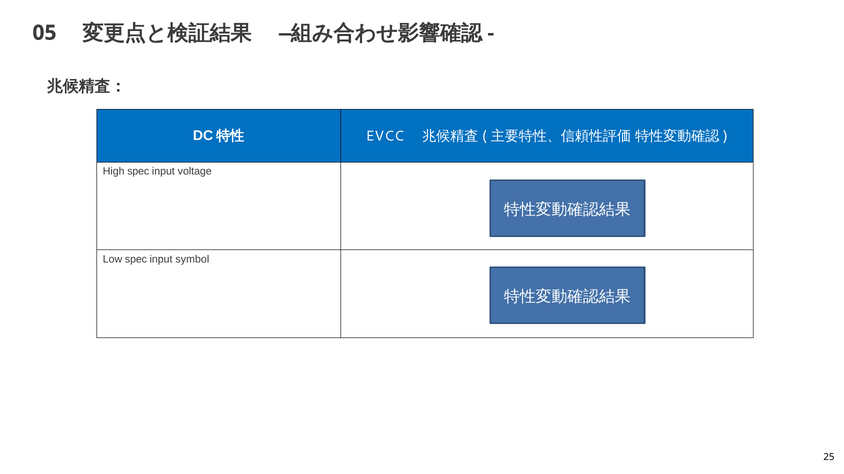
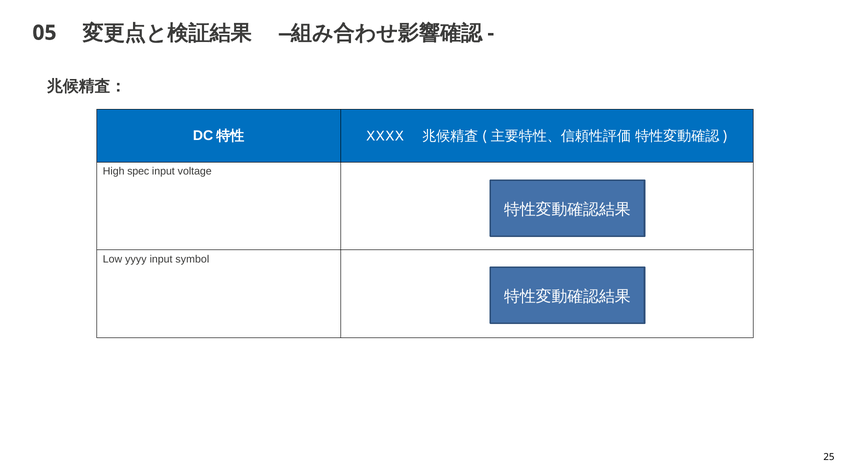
EVCC: EVCC -> XXXX
Low spec: spec -> yyyy
